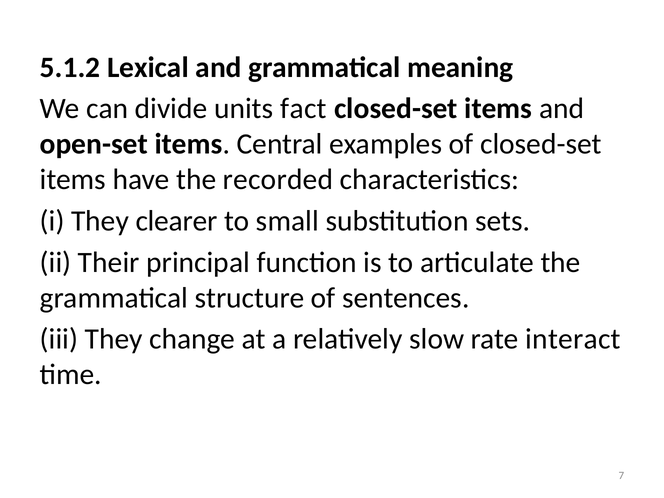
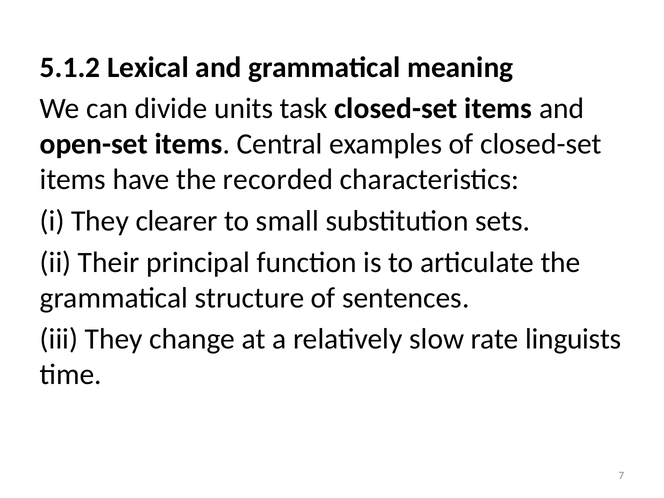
fact: fact -> task
interact: interact -> linguists
